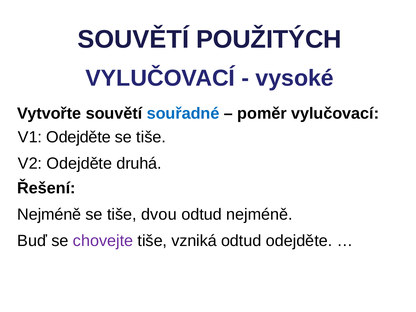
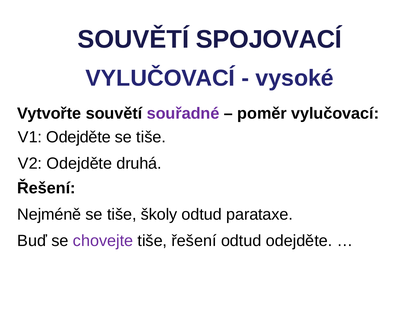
POUŽITÝCH: POUŽITÝCH -> SPOJOVACÍ
souřadné colour: blue -> purple
dvou: dvou -> školy
odtud nejméně: nejméně -> parataxe
tiše vzniká: vzniká -> řešení
